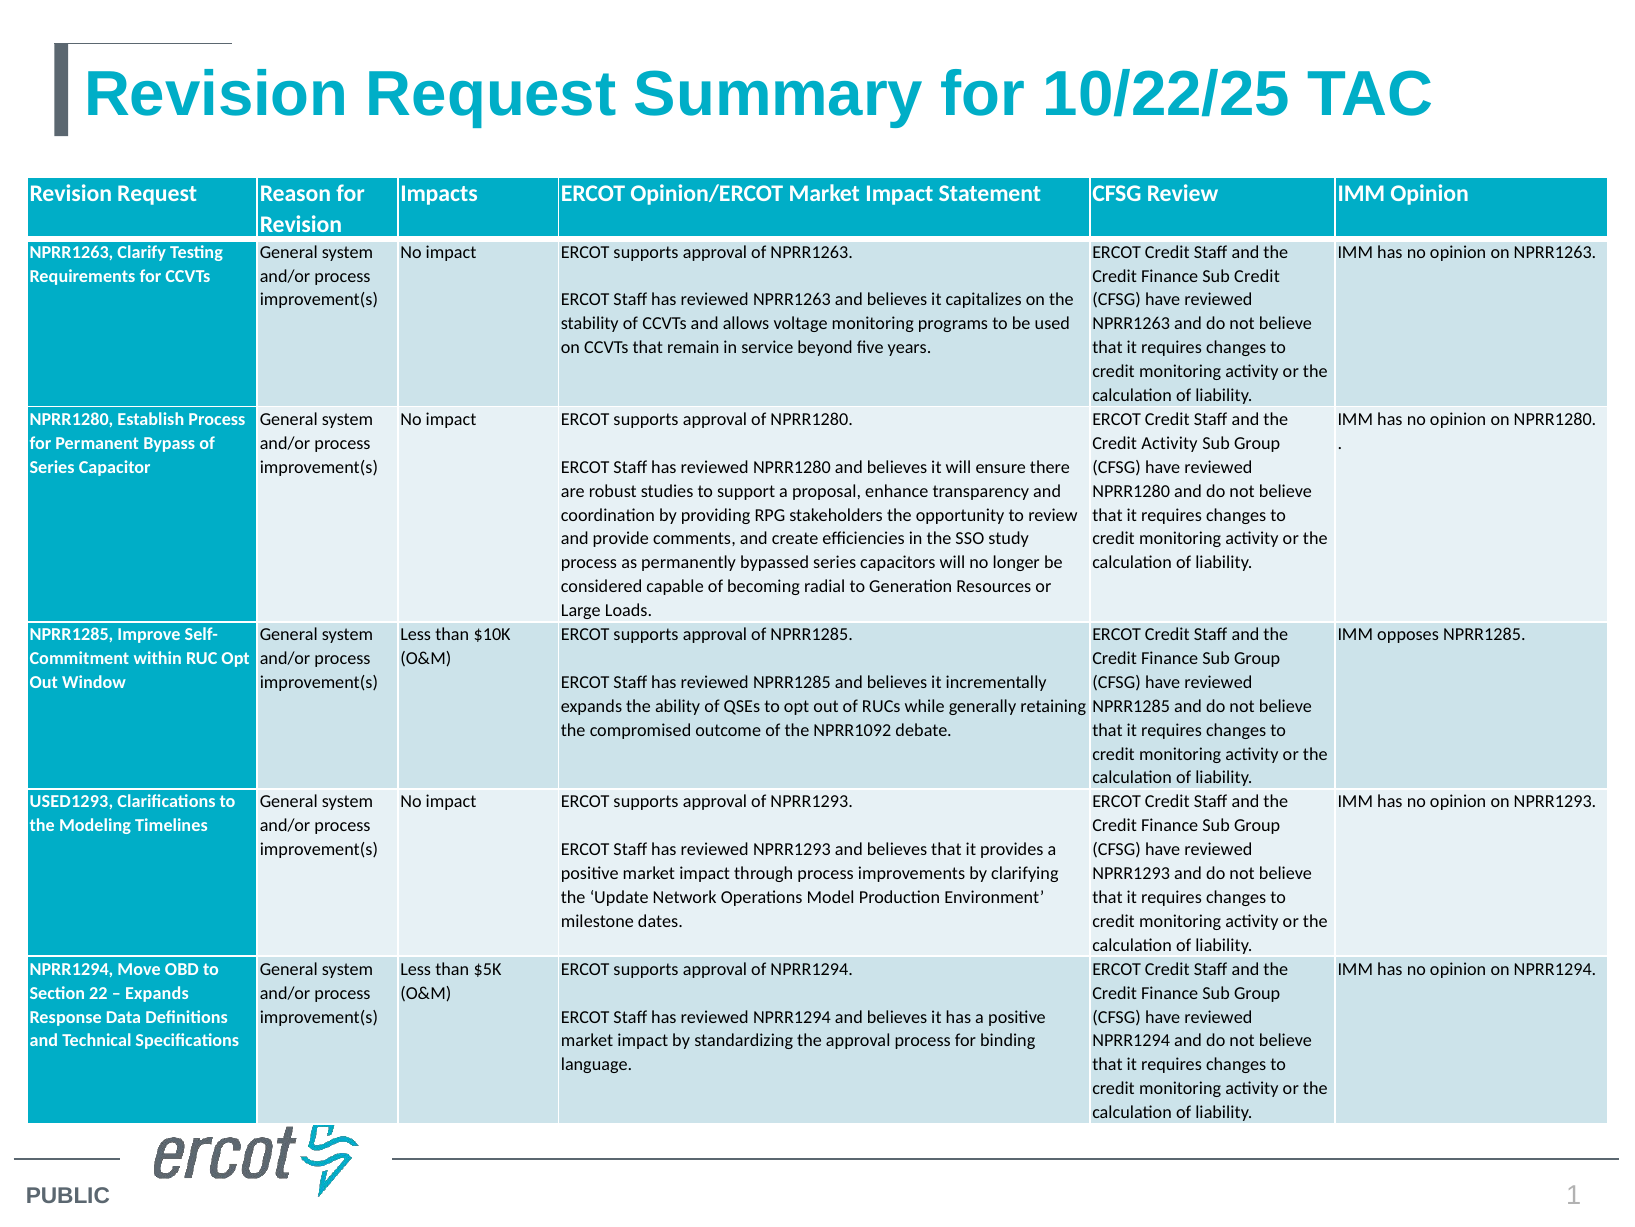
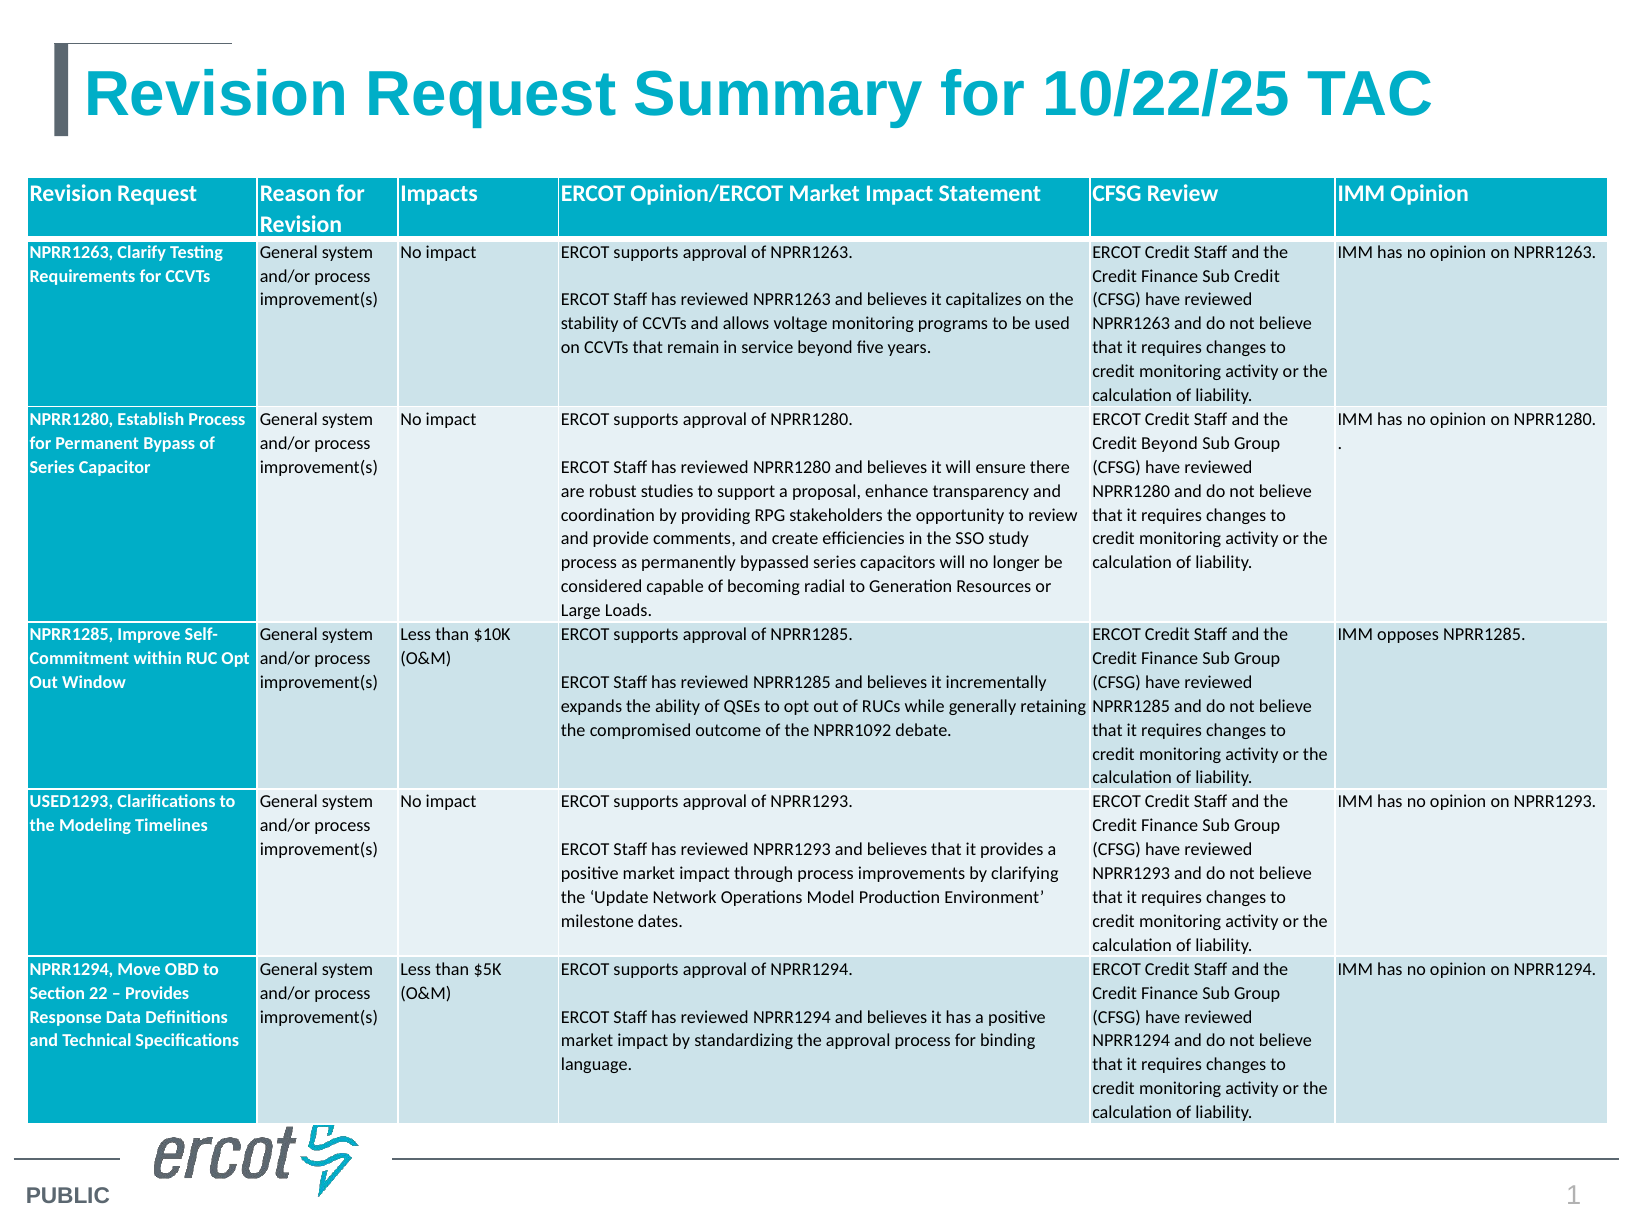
Credit Activity: Activity -> Beyond
Expands at (157, 993): Expands -> Provides
